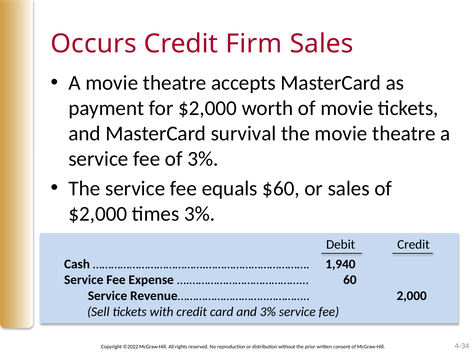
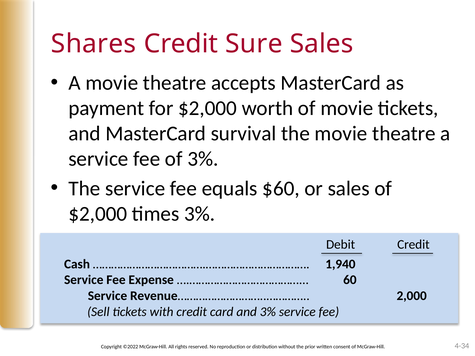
Occurs: Occurs -> Shares
Firm: Firm -> Sure
